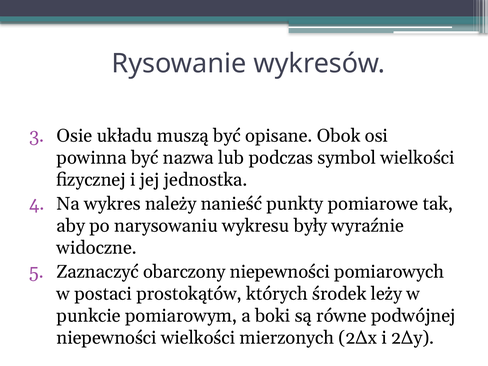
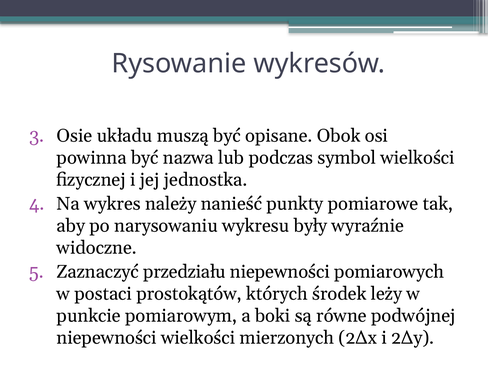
obarczony: obarczony -> przedziału
